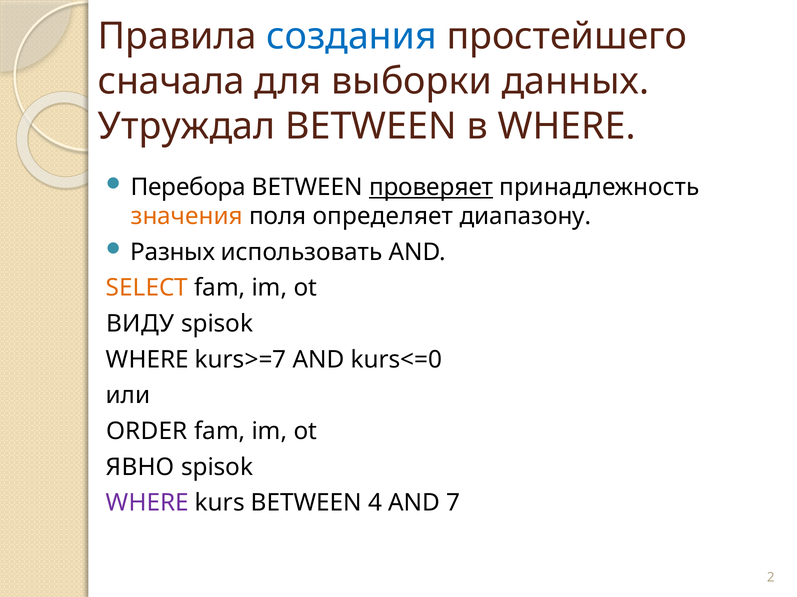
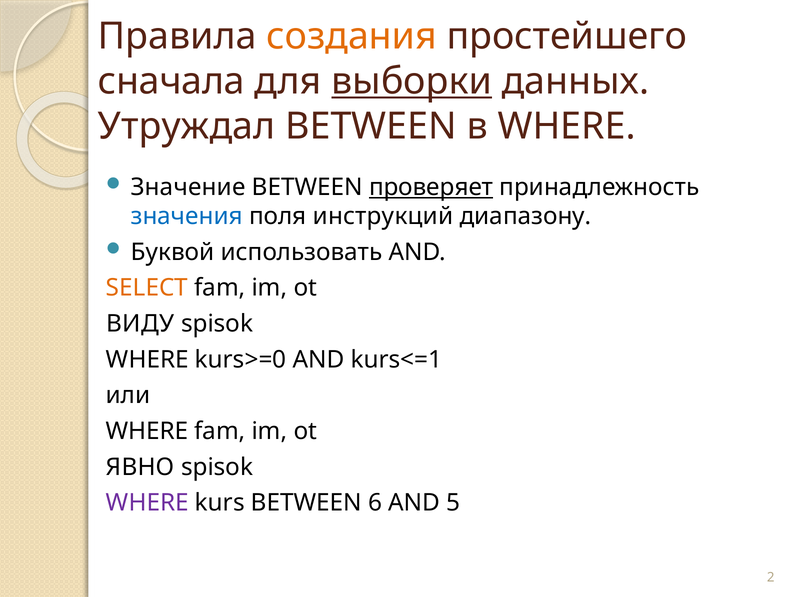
создания colour: blue -> orange
выборки underline: none -> present
Перебора: Перебора -> Значение
значения colour: orange -> blue
определяет: определяет -> инструкций
Разных: Разных -> Буквой
kurs>=7: kurs>=7 -> kurs>=0
kurs<=0: kurs<=0 -> kurs<=1
ORDER at (147, 432): ORDER -> WHERE
4: 4 -> 6
7: 7 -> 5
